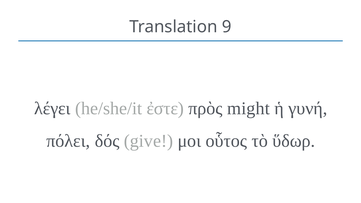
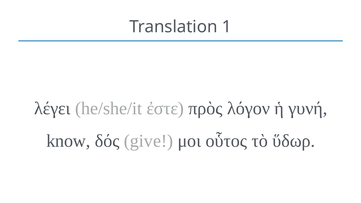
9: 9 -> 1
might: might -> λόγον
πόλει: πόλει -> know
